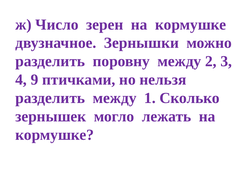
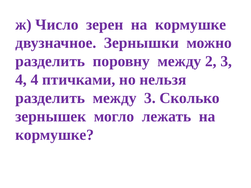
4 9: 9 -> 4
между 1: 1 -> 3
